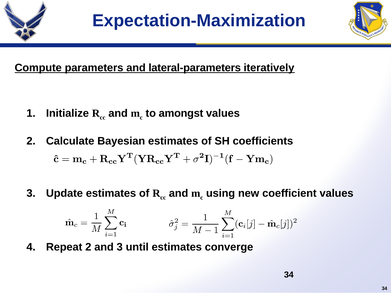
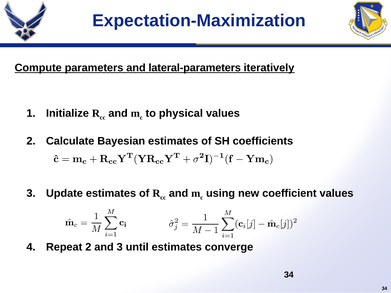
amongst: amongst -> physical
